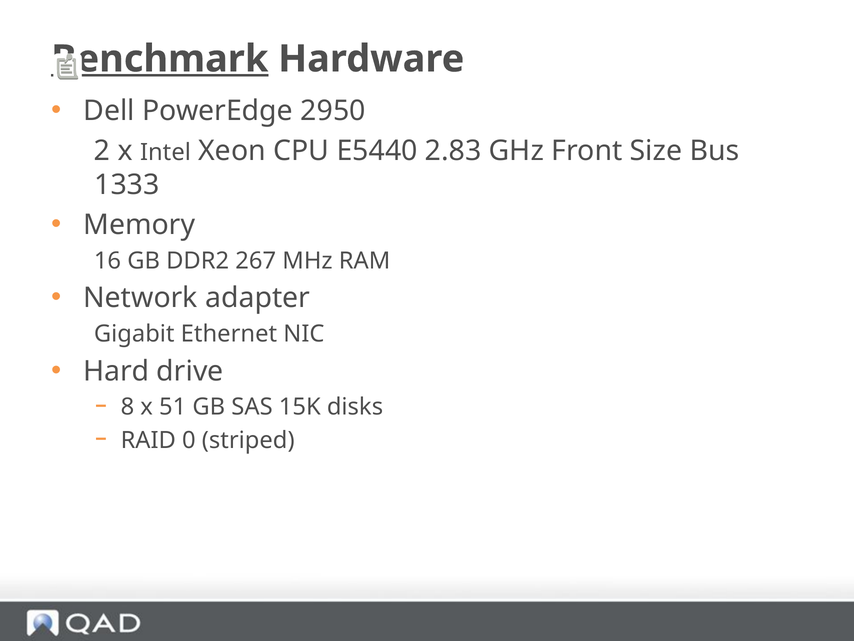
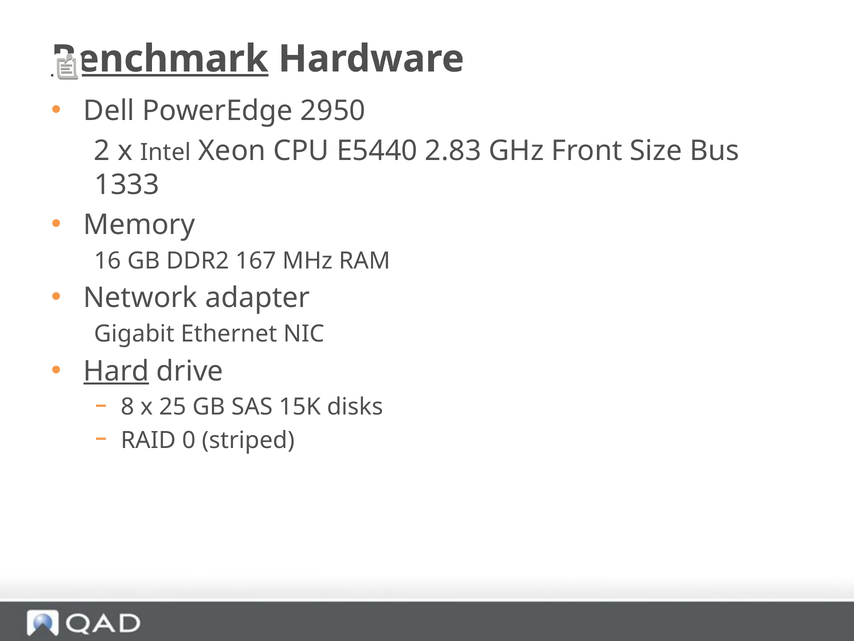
267: 267 -> 167
Hard underline: none -> present
51: 51 -> 25
